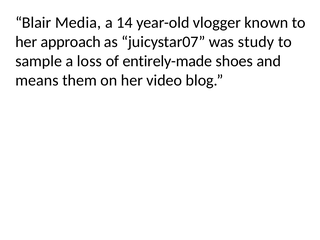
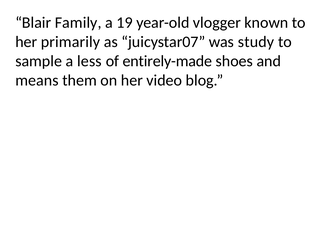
Media: Media -> Family
14: 14 -> 19
approach: approach -> primarily
loss: loss -> less
